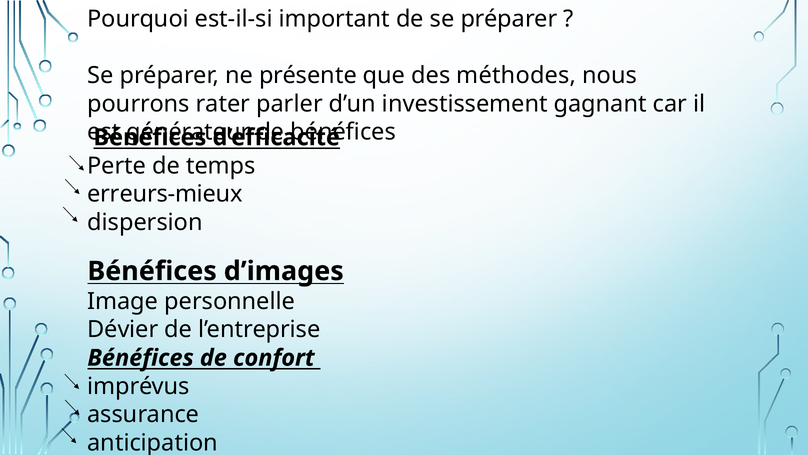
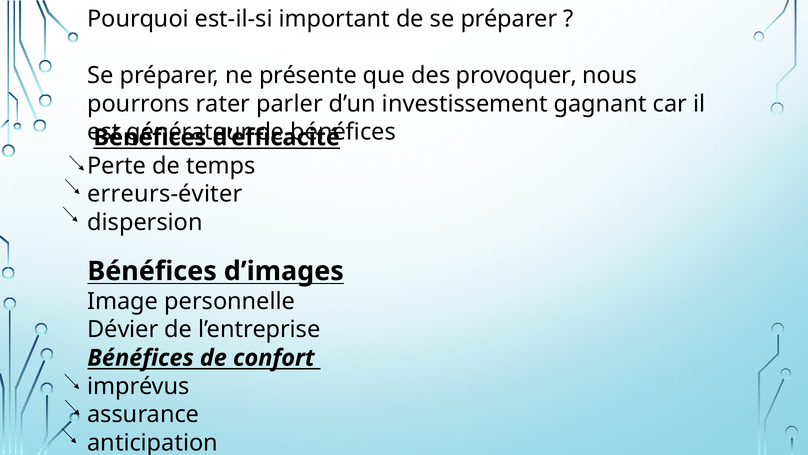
méthodes: méthodes -> provoquer
erreurs-mieux: erreurs-mieux -> erreurs-éviter
